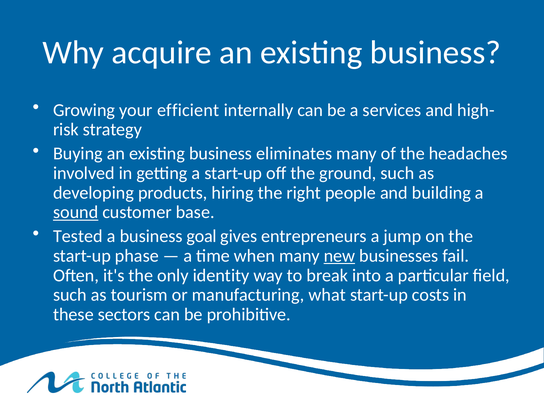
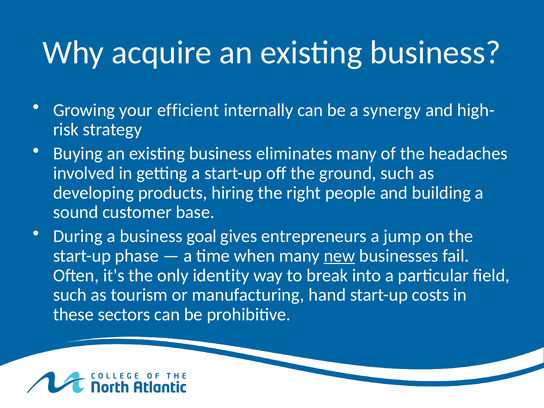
services: services -> synergy
sound underline: present -> none
Tested: Tested -> During
what: what -> hand
